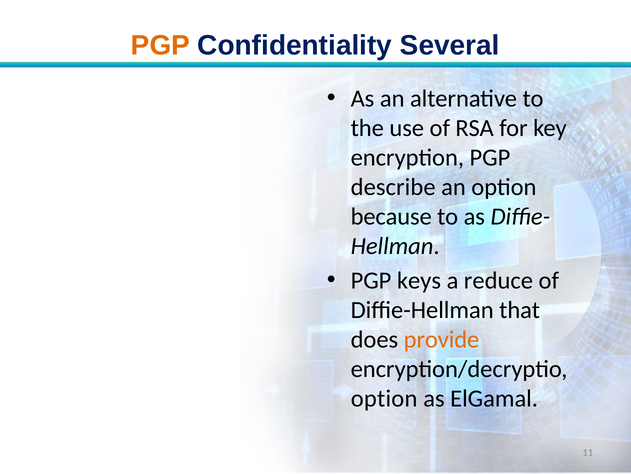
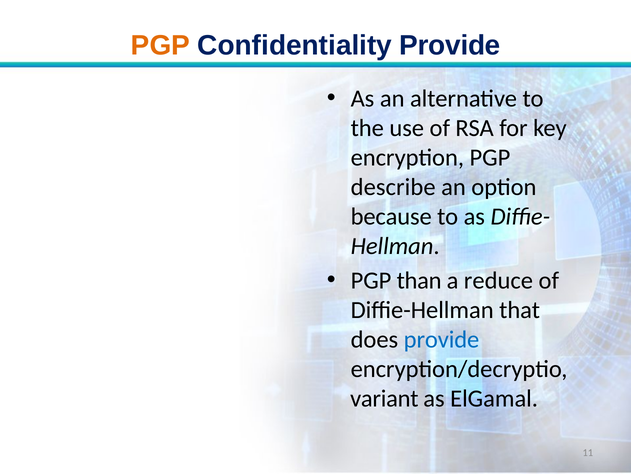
Confidentiality Several: Several -> Provide
keys: keys -> than
provide at (442, 339) colour: orange -> blue
option at (384, 398): option -> variant
